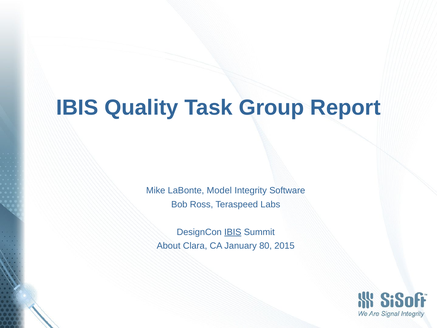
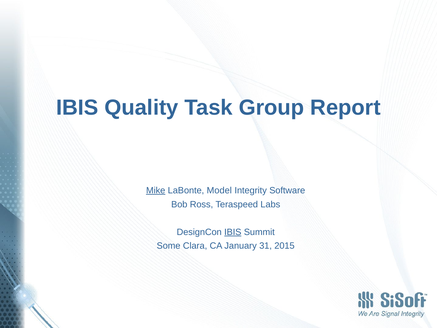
Mike underline: none -> present
About: About -> Some
80: 80 -> 31
